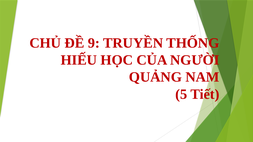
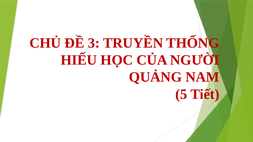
9: 9 -> 3
